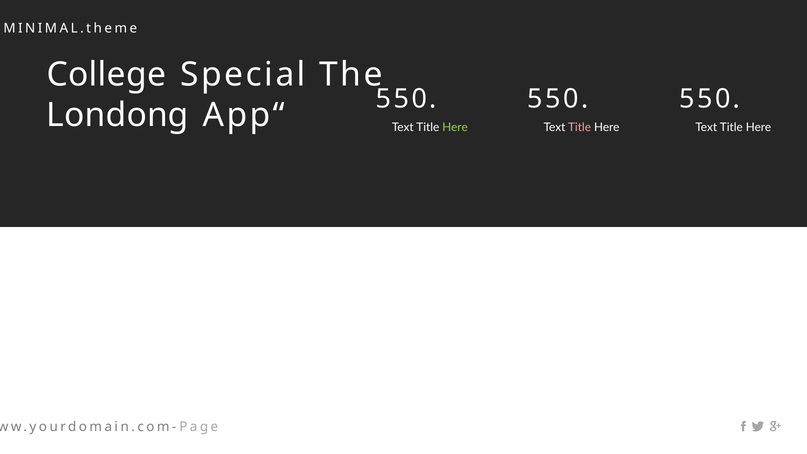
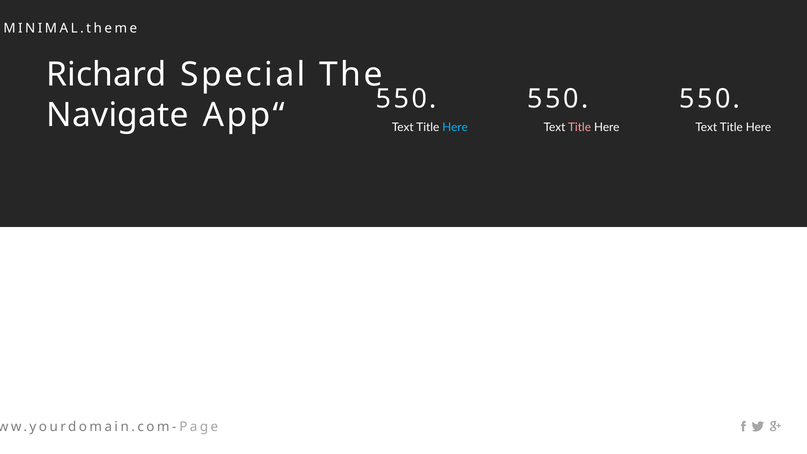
College: College -> Richard
Londong: Londong -> Navigate
Here at (455, 127) colour: light green -> light blue
